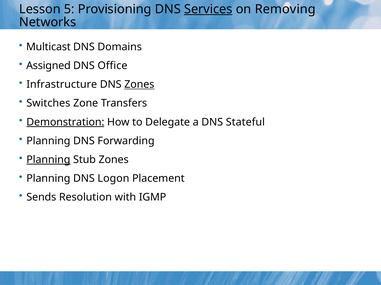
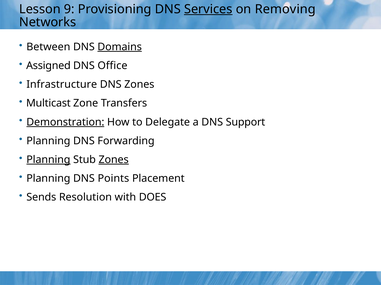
5: 5 -> 9
Multicast: Multicast -> Between
Domains underline: none -> present
Zones at (139, 85) underline: present -> none
Switches: Switches -> Multicast
Stateful: Stateful -> Support
Zones at (114, 160) underline: none -> present
Logon: Logon -> Points
IGMP: IGMP -> DOES
